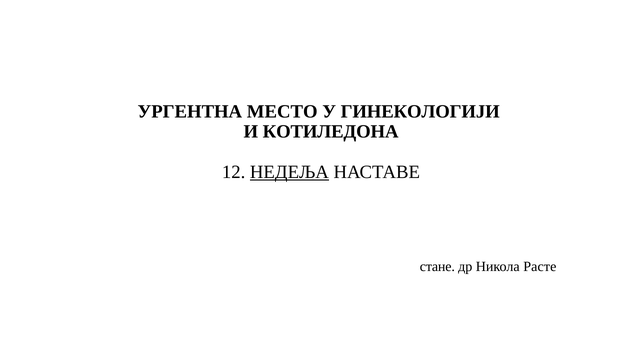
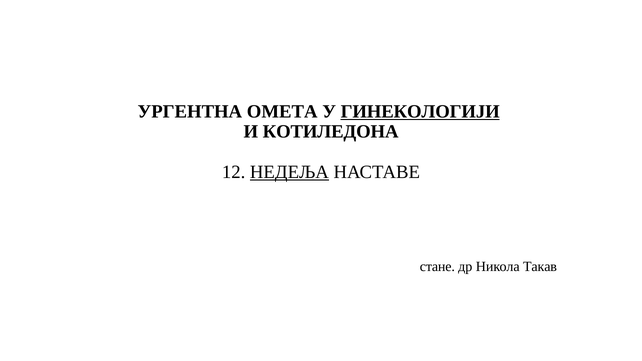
МЕСТО: МЕСТО -> ОМЕТА
ГИНЕКОЛОГИЈИ underline: none -> present
Расте: Расте -> Такав
